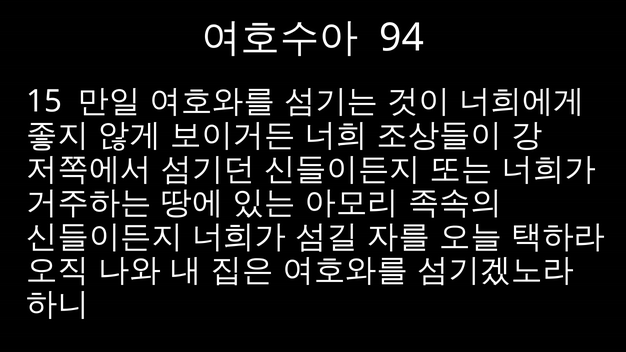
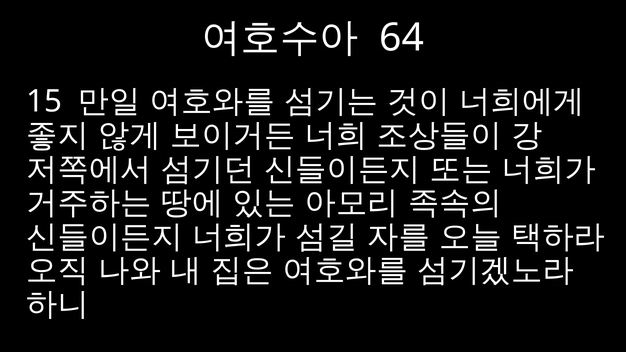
94: 94 -> 64
